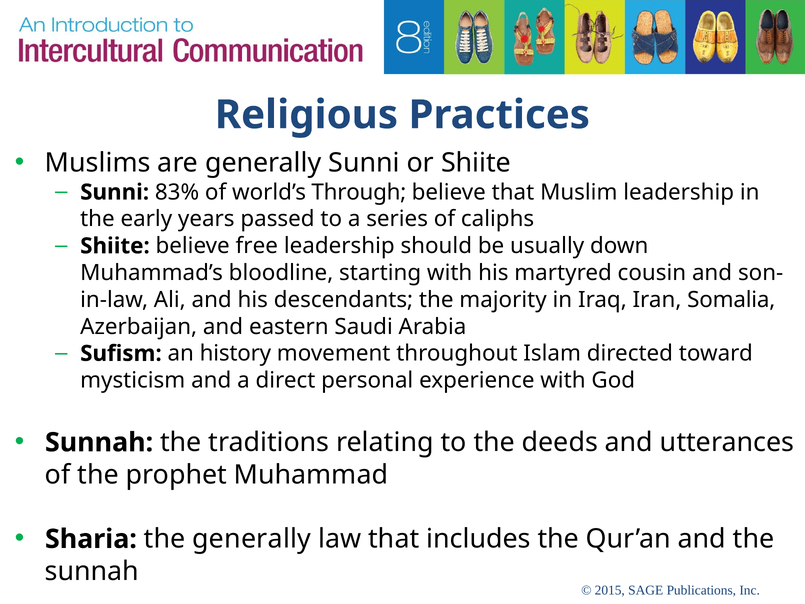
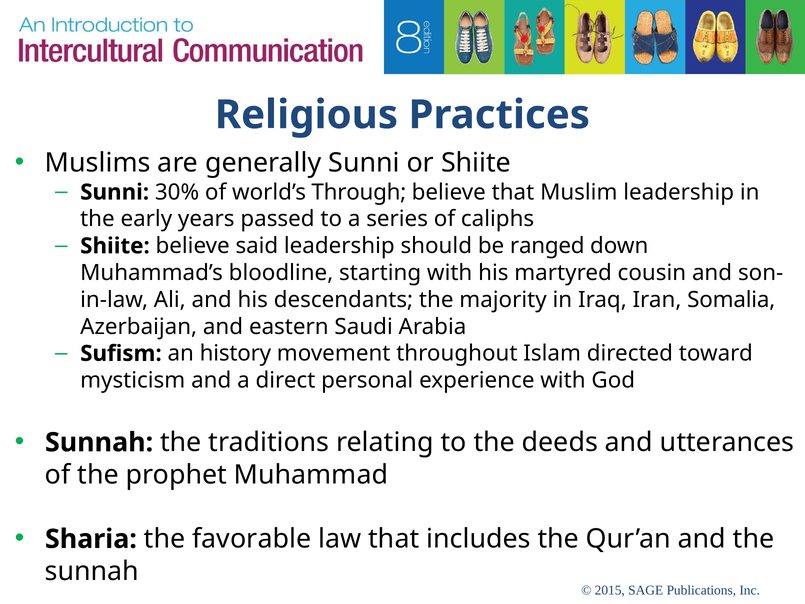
83%: 83% -> 30%
free: free -> said
usually: usually -> ranged
the generally: generally -> favorable
